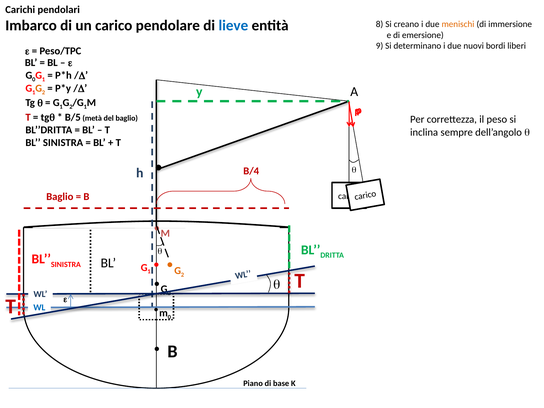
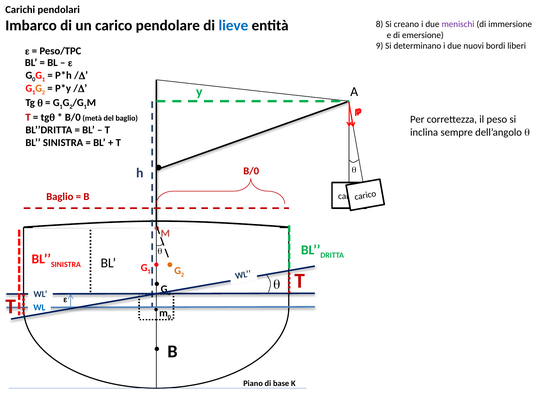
menischi colour: orange -> purple
B/5 at (73, 117): B/5 -> B/0
B/4 at (251, 171): B/4 -> B/0
